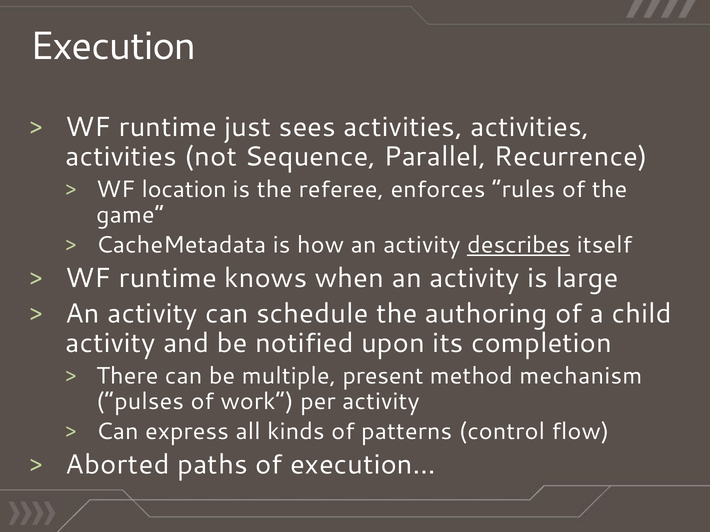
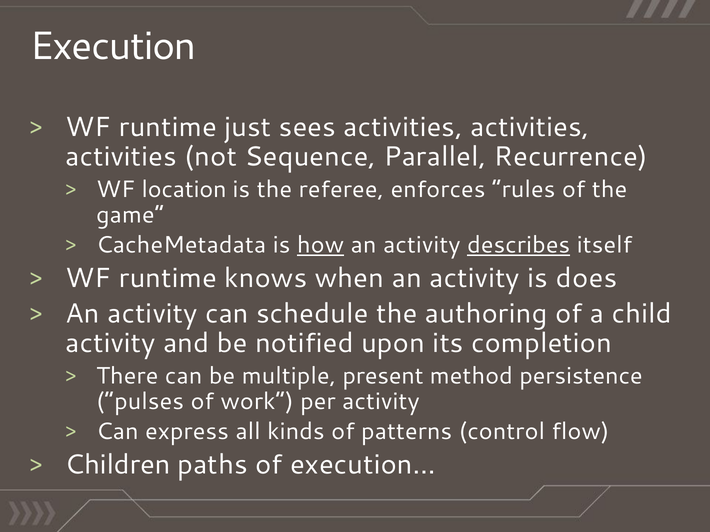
how underline: none -> present
large: large -> does
mechanism: mechanism -> persistence
Aborted: Aborted -> Children
